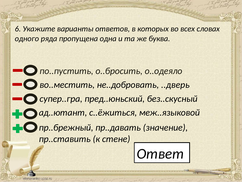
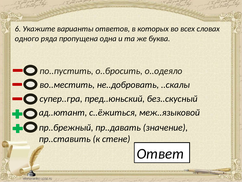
..дверь: ..дверь -> ..скалы
